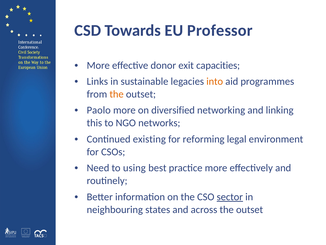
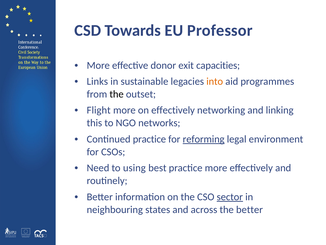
the at (117, 94) colour: orange -> black
Paolo: Paolo -> Flight
on diversified: diversified -> effectively
Continued existing: existing -> practice
reforming underline: none -> present
across the outset: outset -> better
